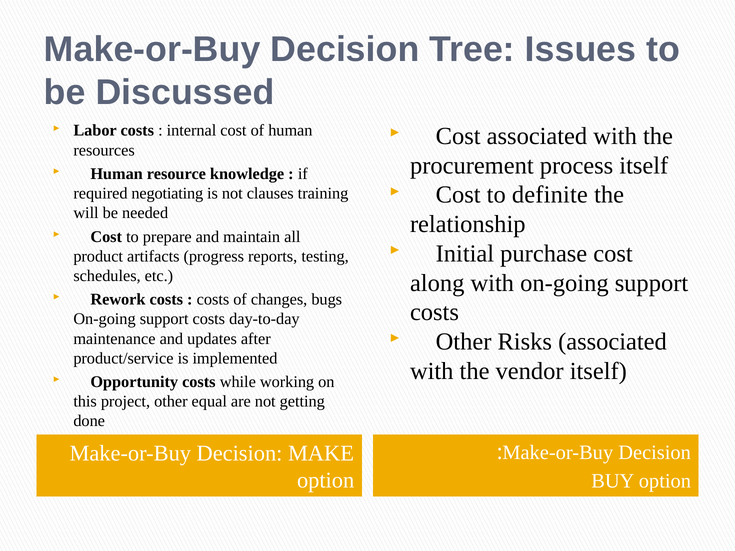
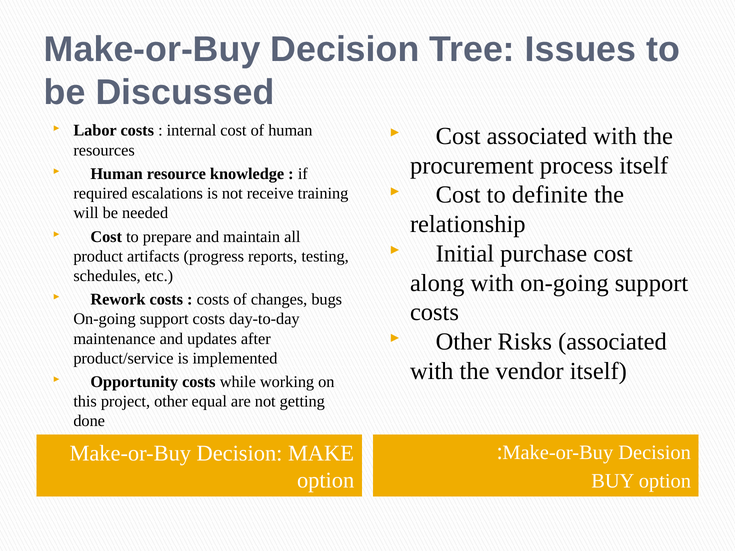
negotiating: negotiating -> escalations
clauses: clauses -> receive
